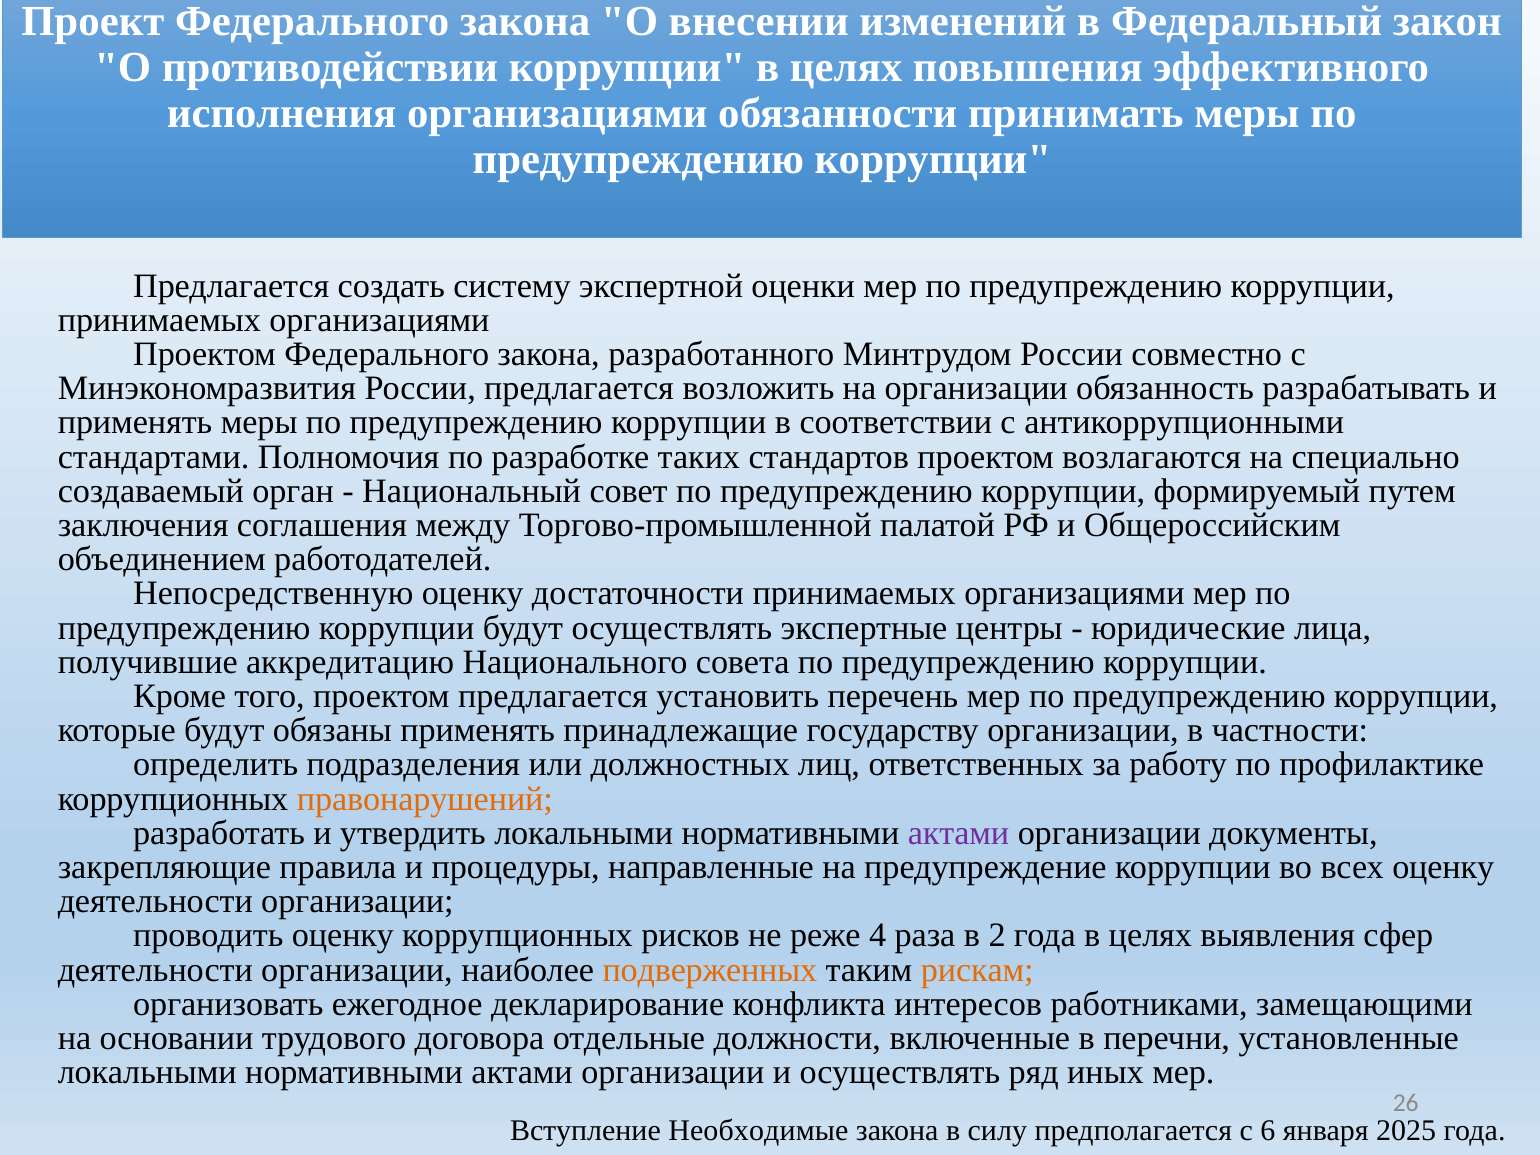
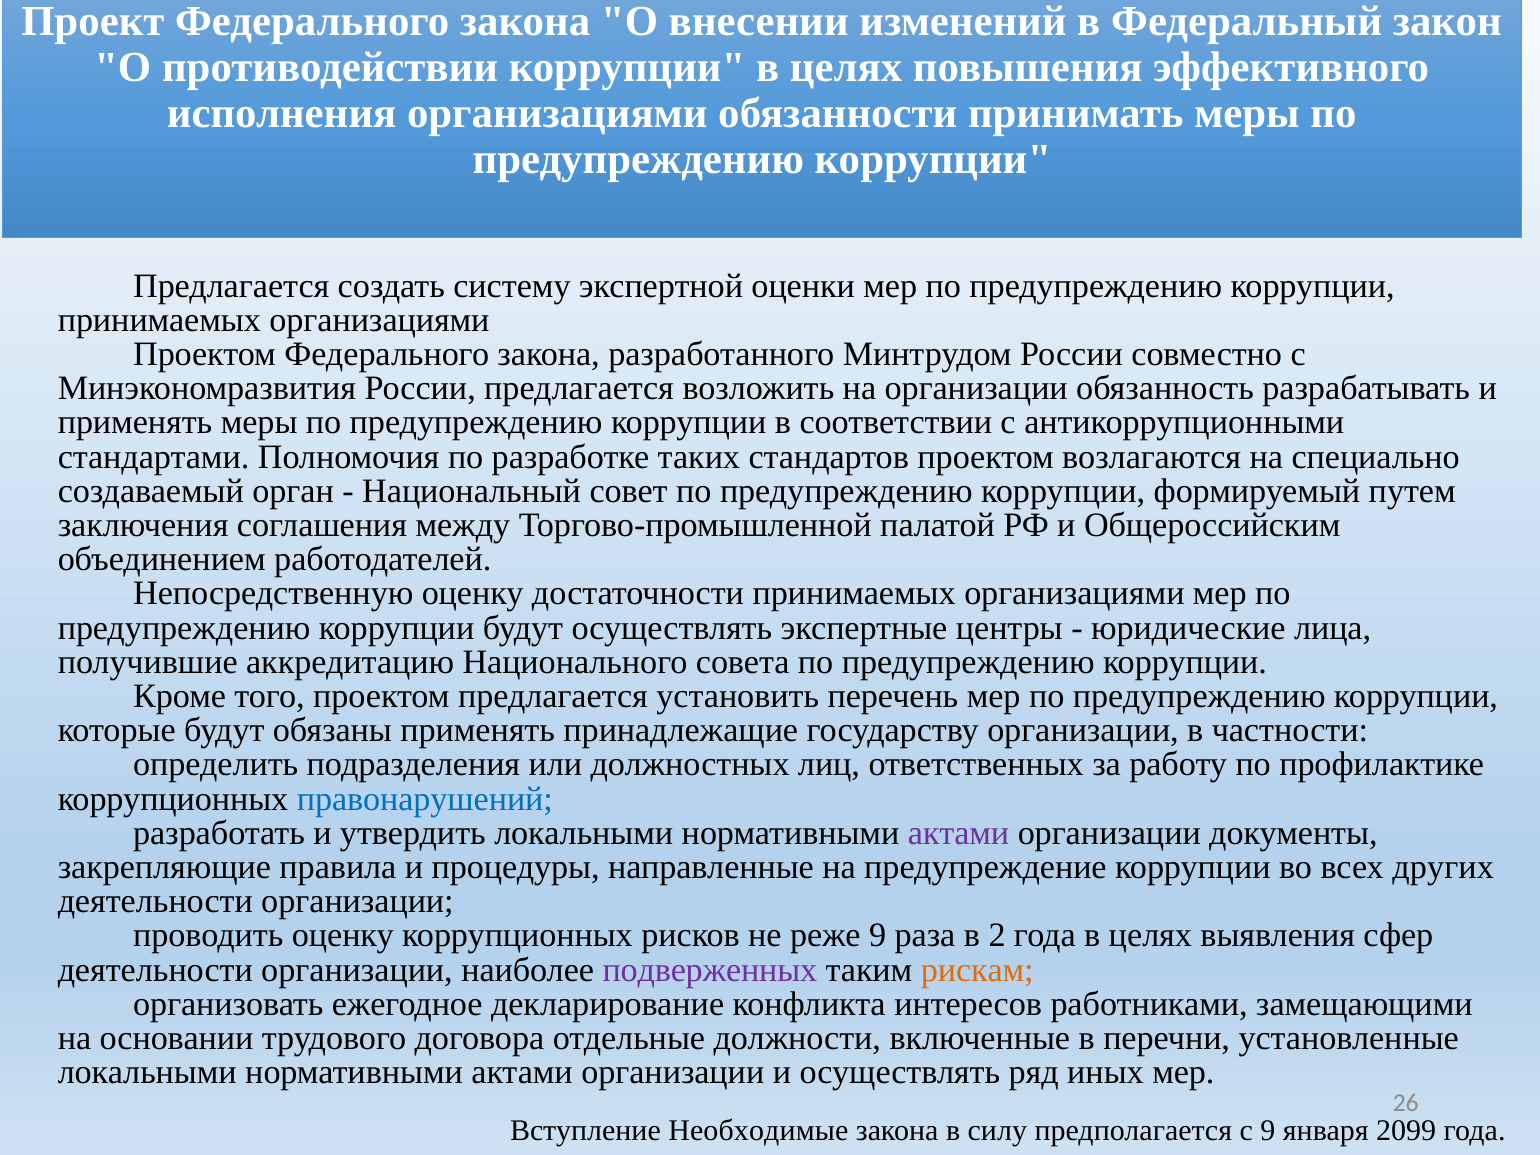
правонарушений colour: orange -> blue
всех оценку: оценку -> других
реже 4: 4 -> 9
подверженных colour: orange -> purple
с 6: 6 -> 9
2025: 2025 -> 2099
